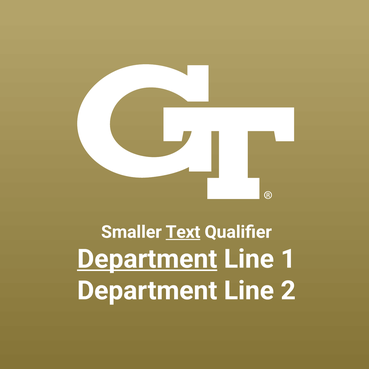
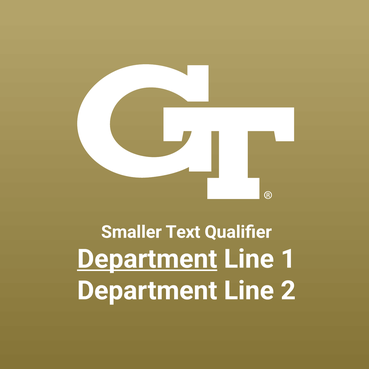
Text underline: present -> none
